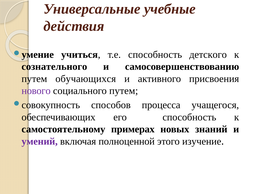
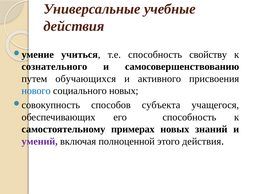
детского: детского -> свойству
нового colour: purple -> blue
социального путем: путем -> новых
процесса: процесса -> субъекта
этого изучение: изучение -> действия
